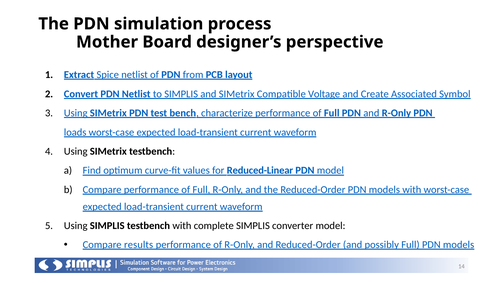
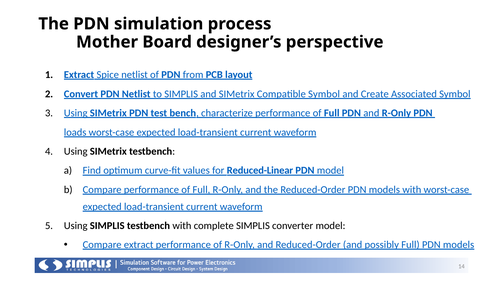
Compatible Voltage: Voltage -> Symbol
Compare results: results -> extract
